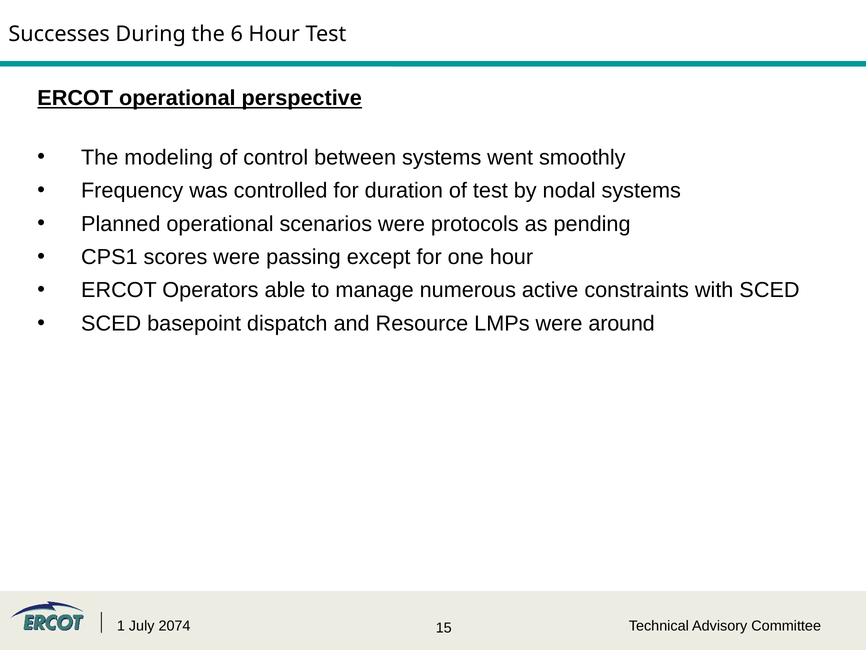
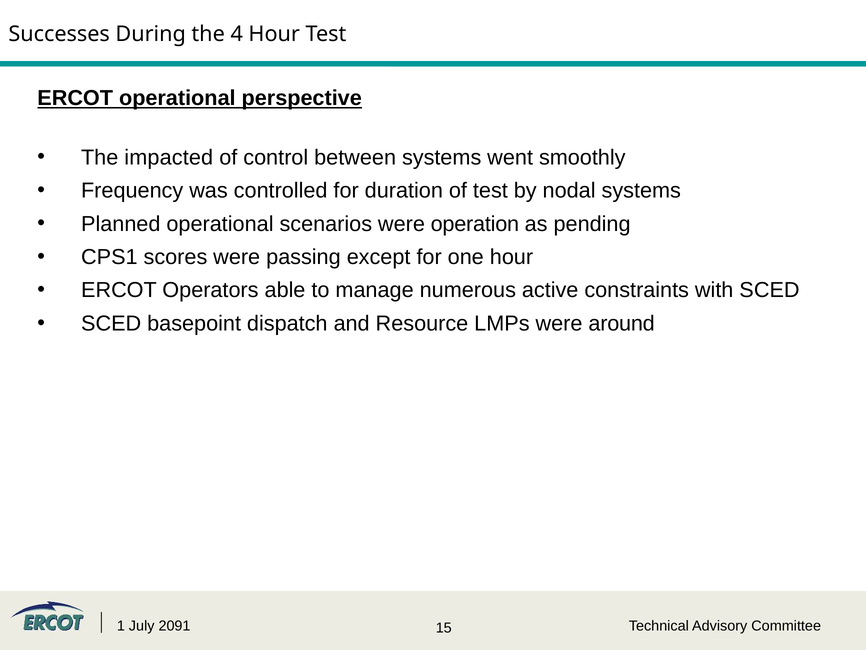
6: 6 -> 4
modeling: modeling -> impacted
protocols: protocols -> operation
2074: 2074 -> 2091
